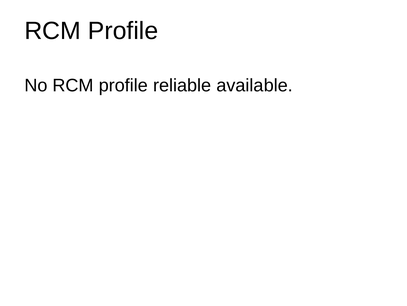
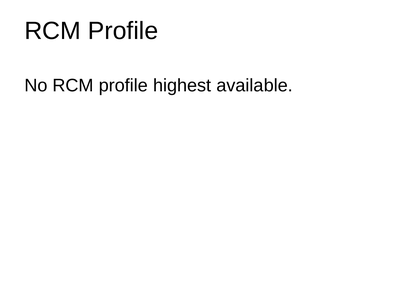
reliable: reliable -> highest
